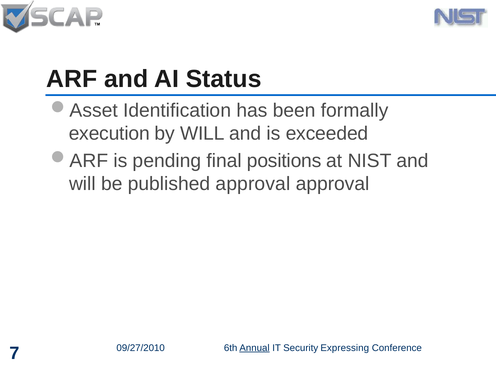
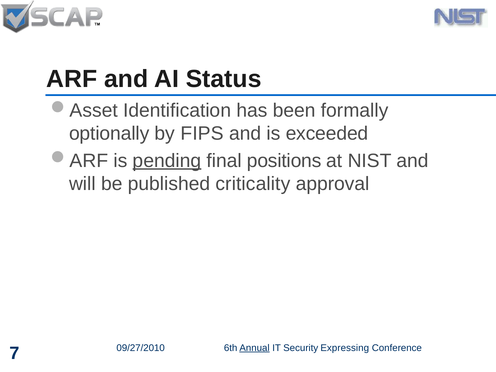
execution: execution -> optionally
by WILL: WILL -> FIPS
pending underline: none -> present
published approval: approval -> criticality
